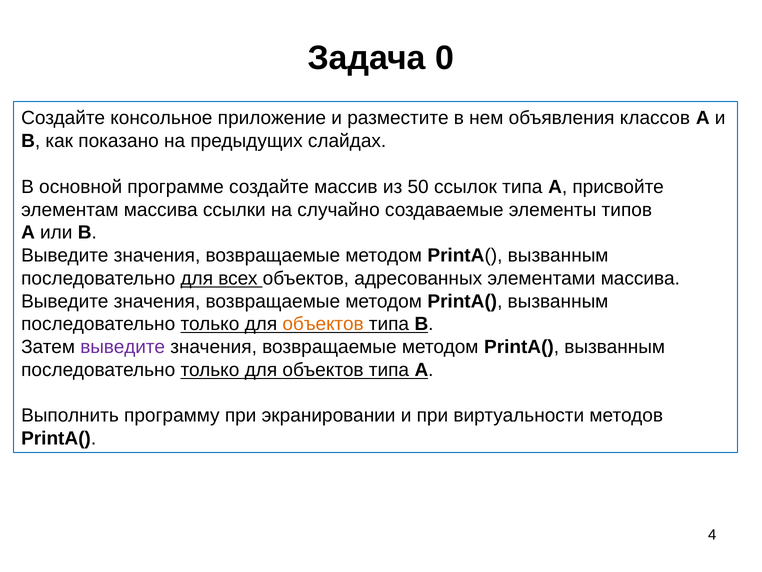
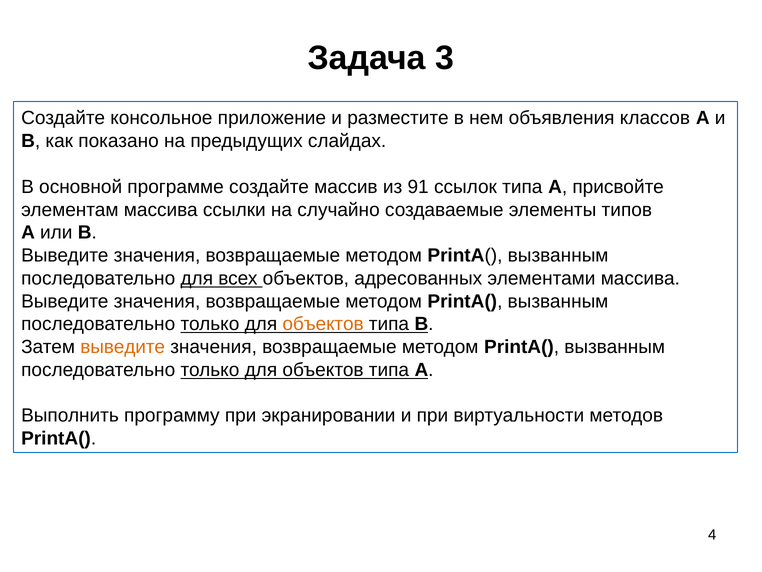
0: 0 -> 3
50: 50 -> 91
выведите at (123, 347) colour: purple -> orange
